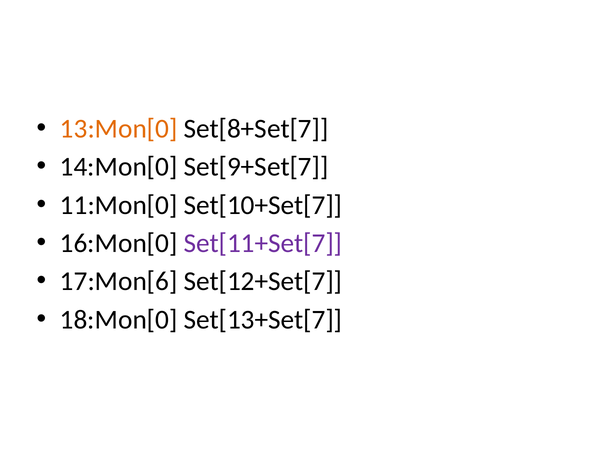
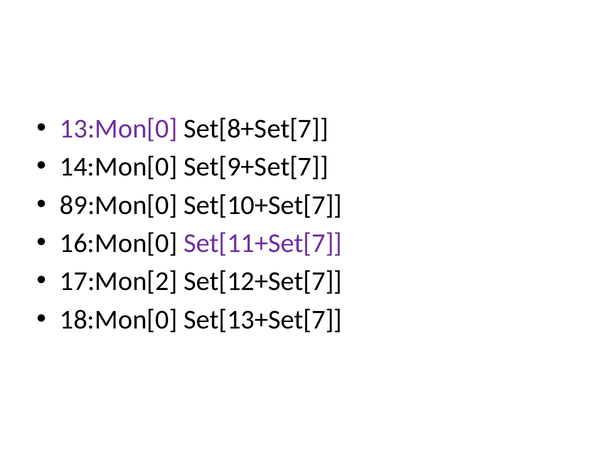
13:Mon[0 colour: orange -> purple
11:Mon[0: 11:Mon[0 -> 89:Mon[0
17:Mon[6: 17:Mon[6 -> 17:Mon[2
